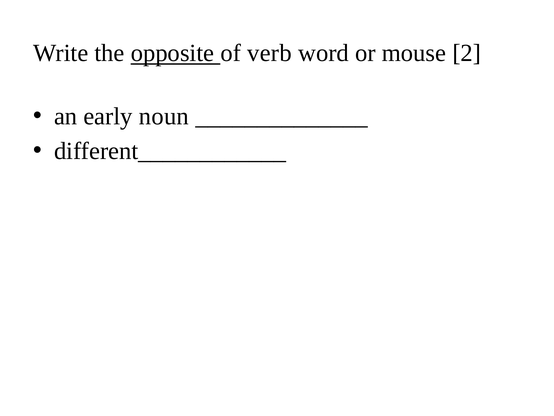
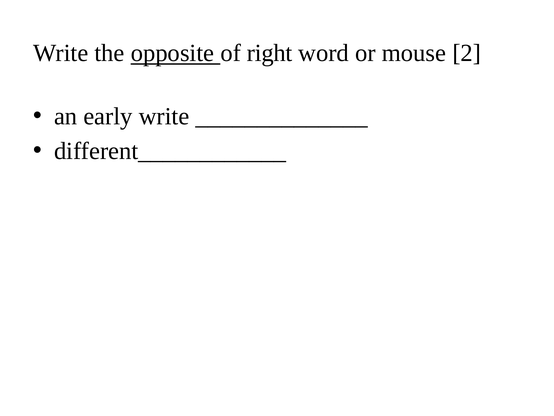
verb: verb -> right
early noun: noun -> write
